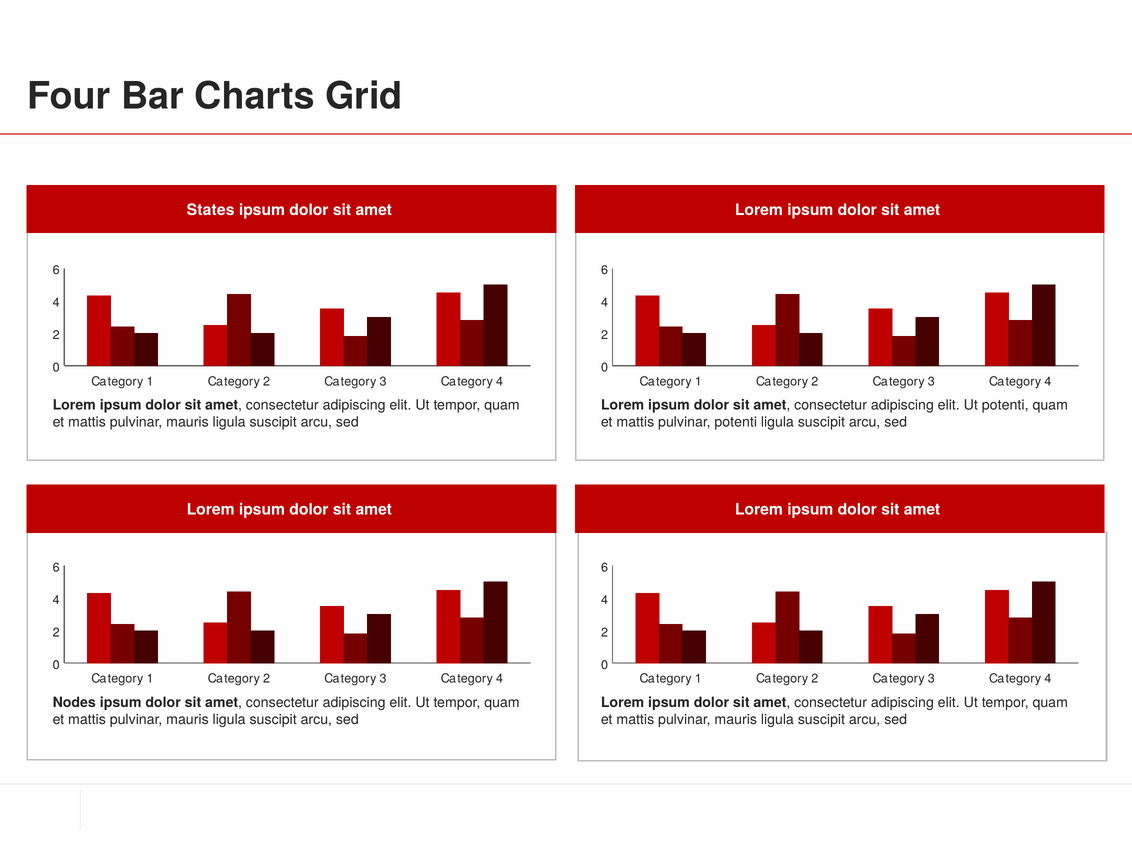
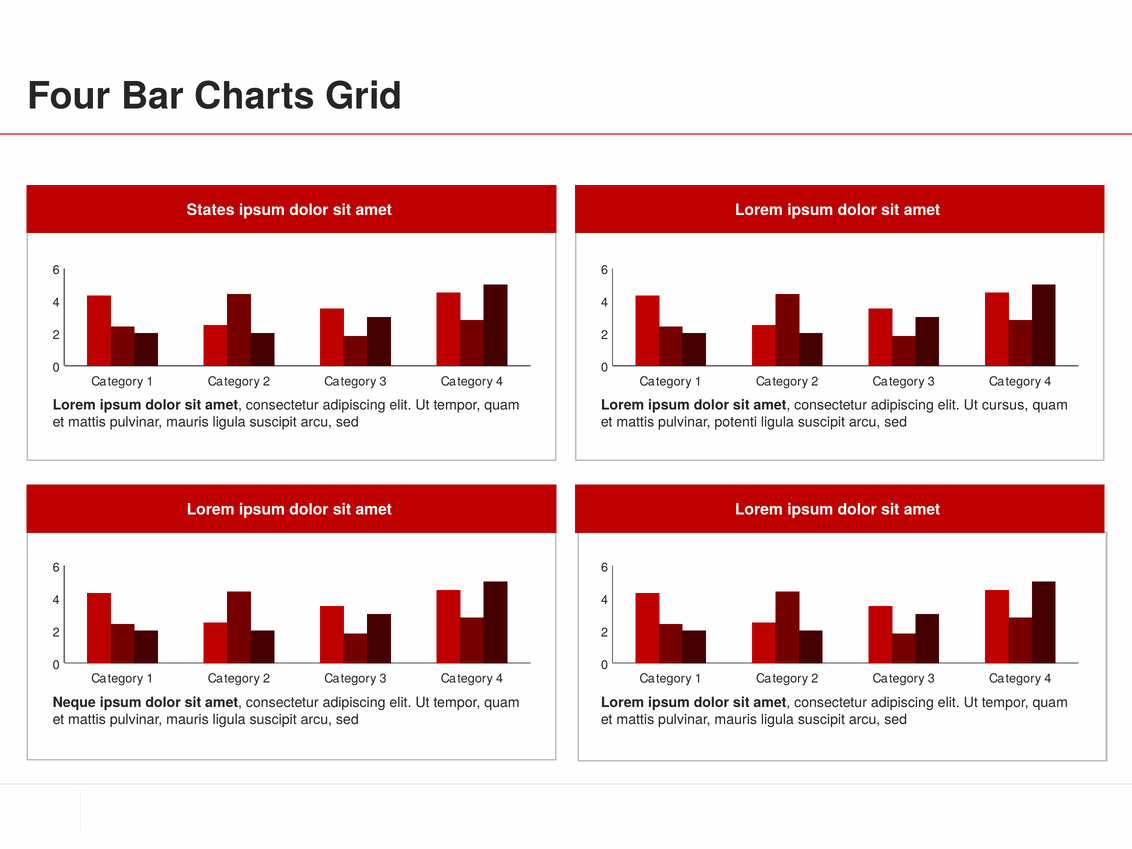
Ut potenti: potenti -> cursus
Nodes: Nodes -> Neque
